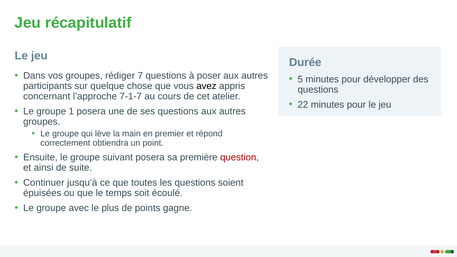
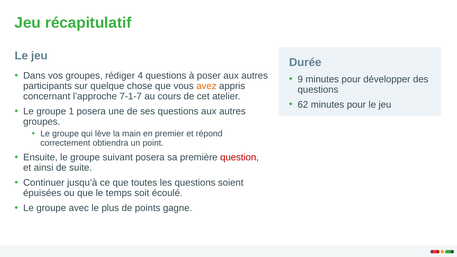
7: 7 -> 4
5: 5 -> 9
avez colour: black -> orange
22: 22 -> 62
